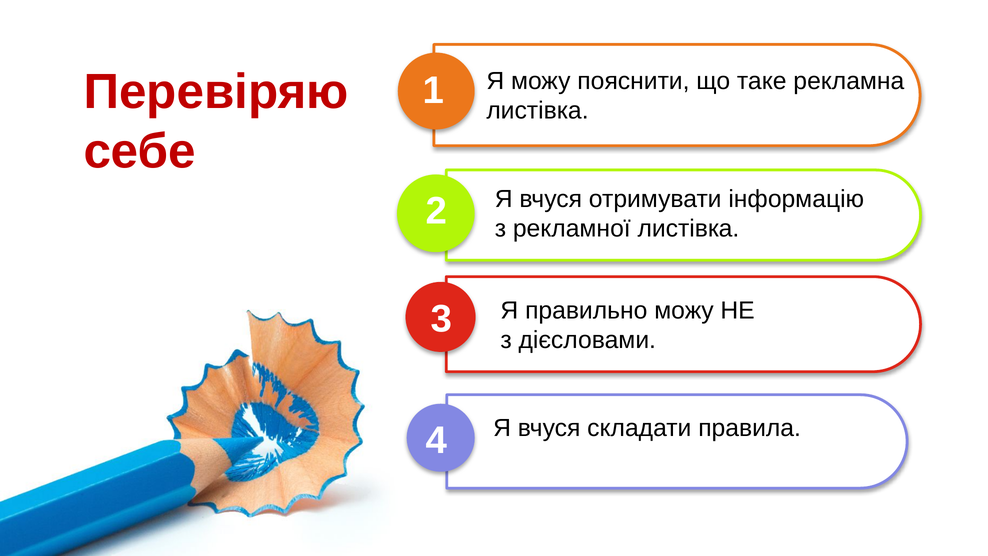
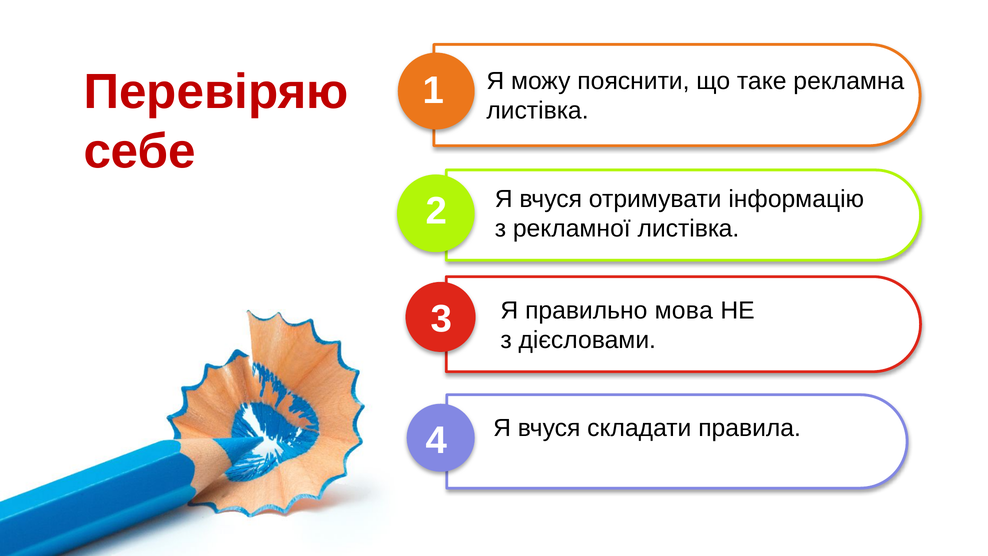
правильно можу: можу -> мова
